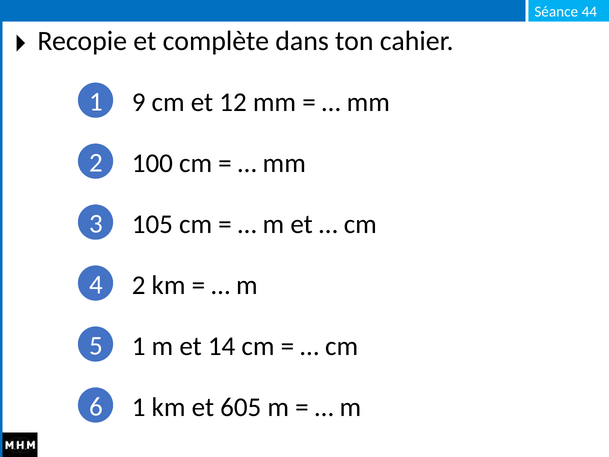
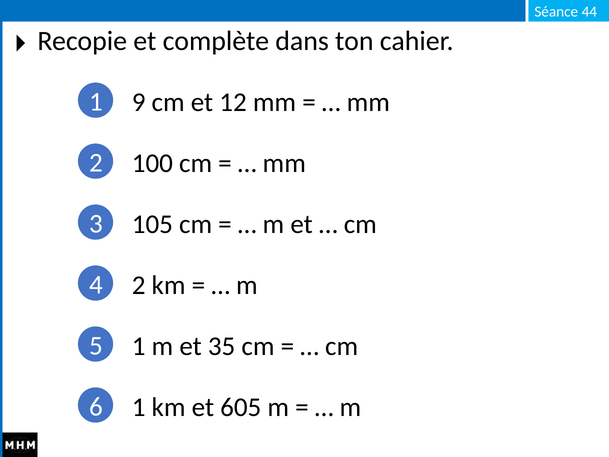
14: 14 -> 35
